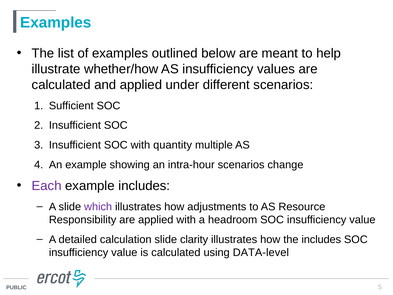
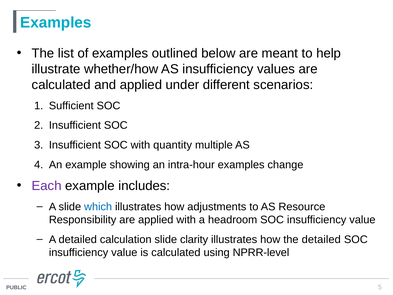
intra-hour scenarios: scenarios -> examples
which colour: purple -> blue
the includes: includes -> detailed
DATA-level: DATA-level -> NPRR-level
